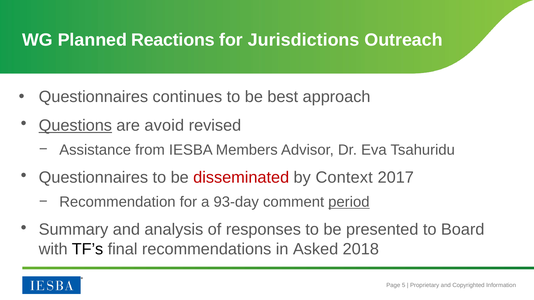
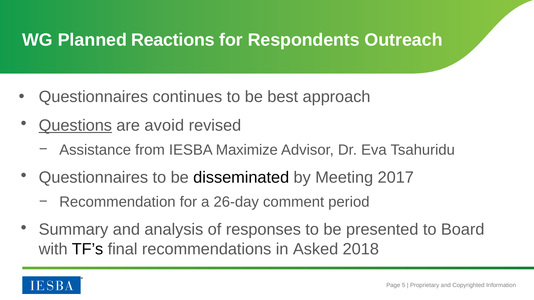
Jurisdictions: Jurisdictions -> Respondents
Members: Members -> Maximize
disseminated colour: red -> black
Context: Context -> Meeting
93-day: 93-day -> 26-day
period underline: present -> none
